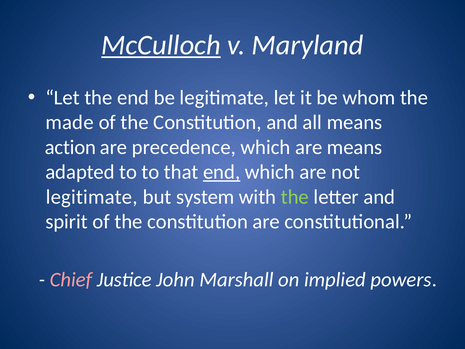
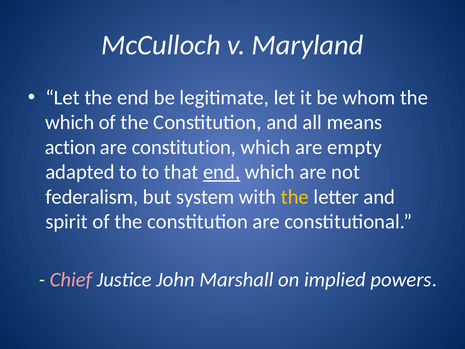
McCulloch underline: present -> none
made at (70, 122): made -> which
are precedence: precedence -> constitution
are means: means -> empty
legitimate at (92, 197): legitimate -> federalism
the at (295, 197) colour: light green -> yellow
